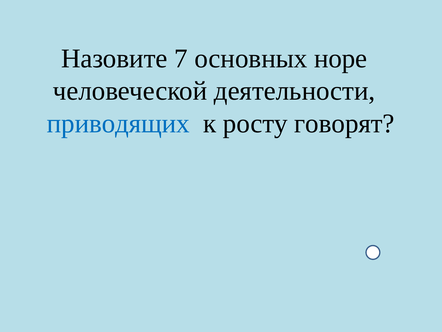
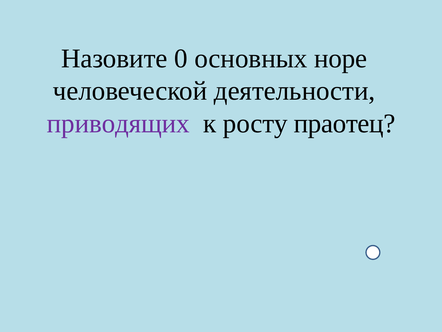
7: 7 -> 0
приводящих colour: blue -> purple
говорят: говорят -> праотец
